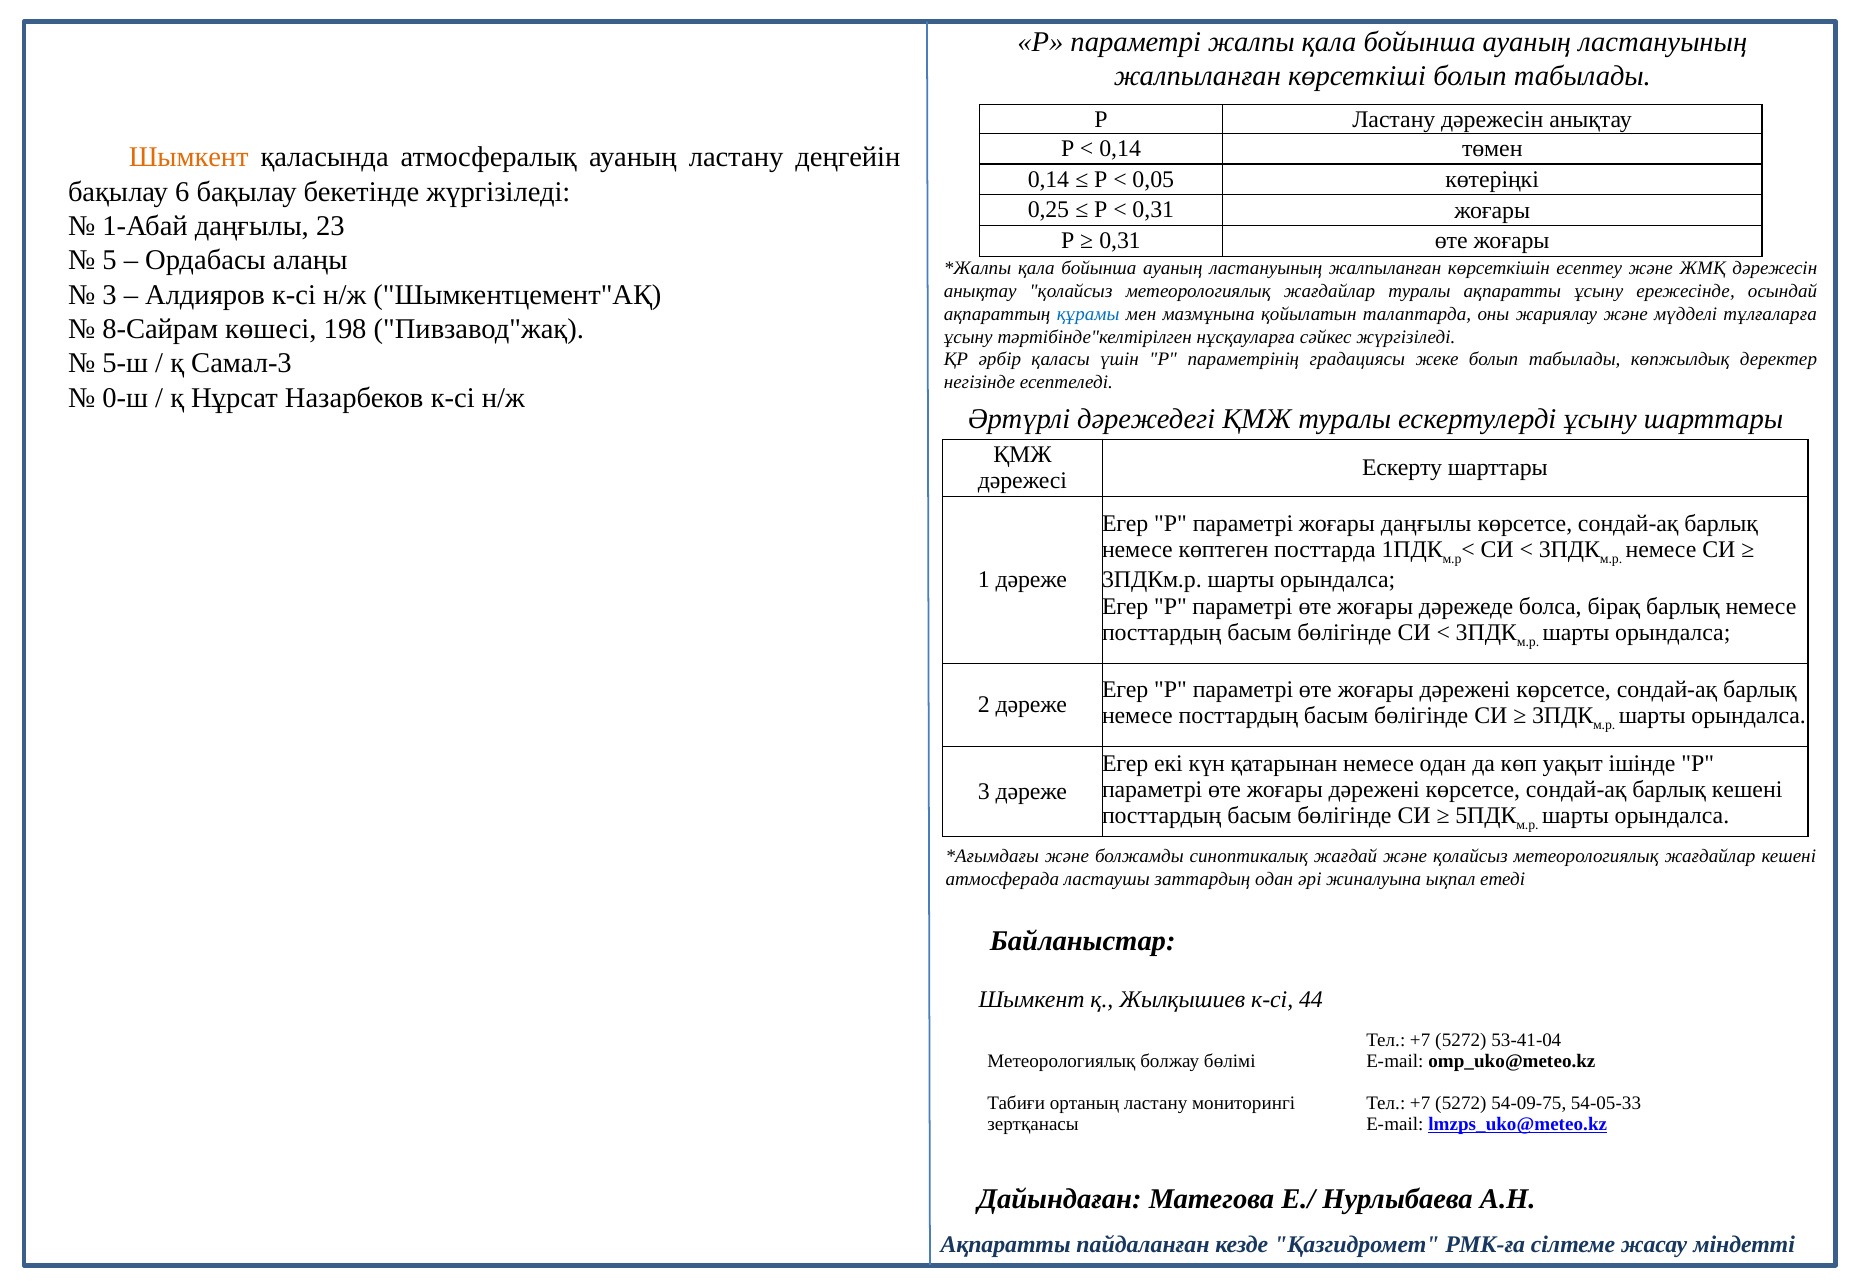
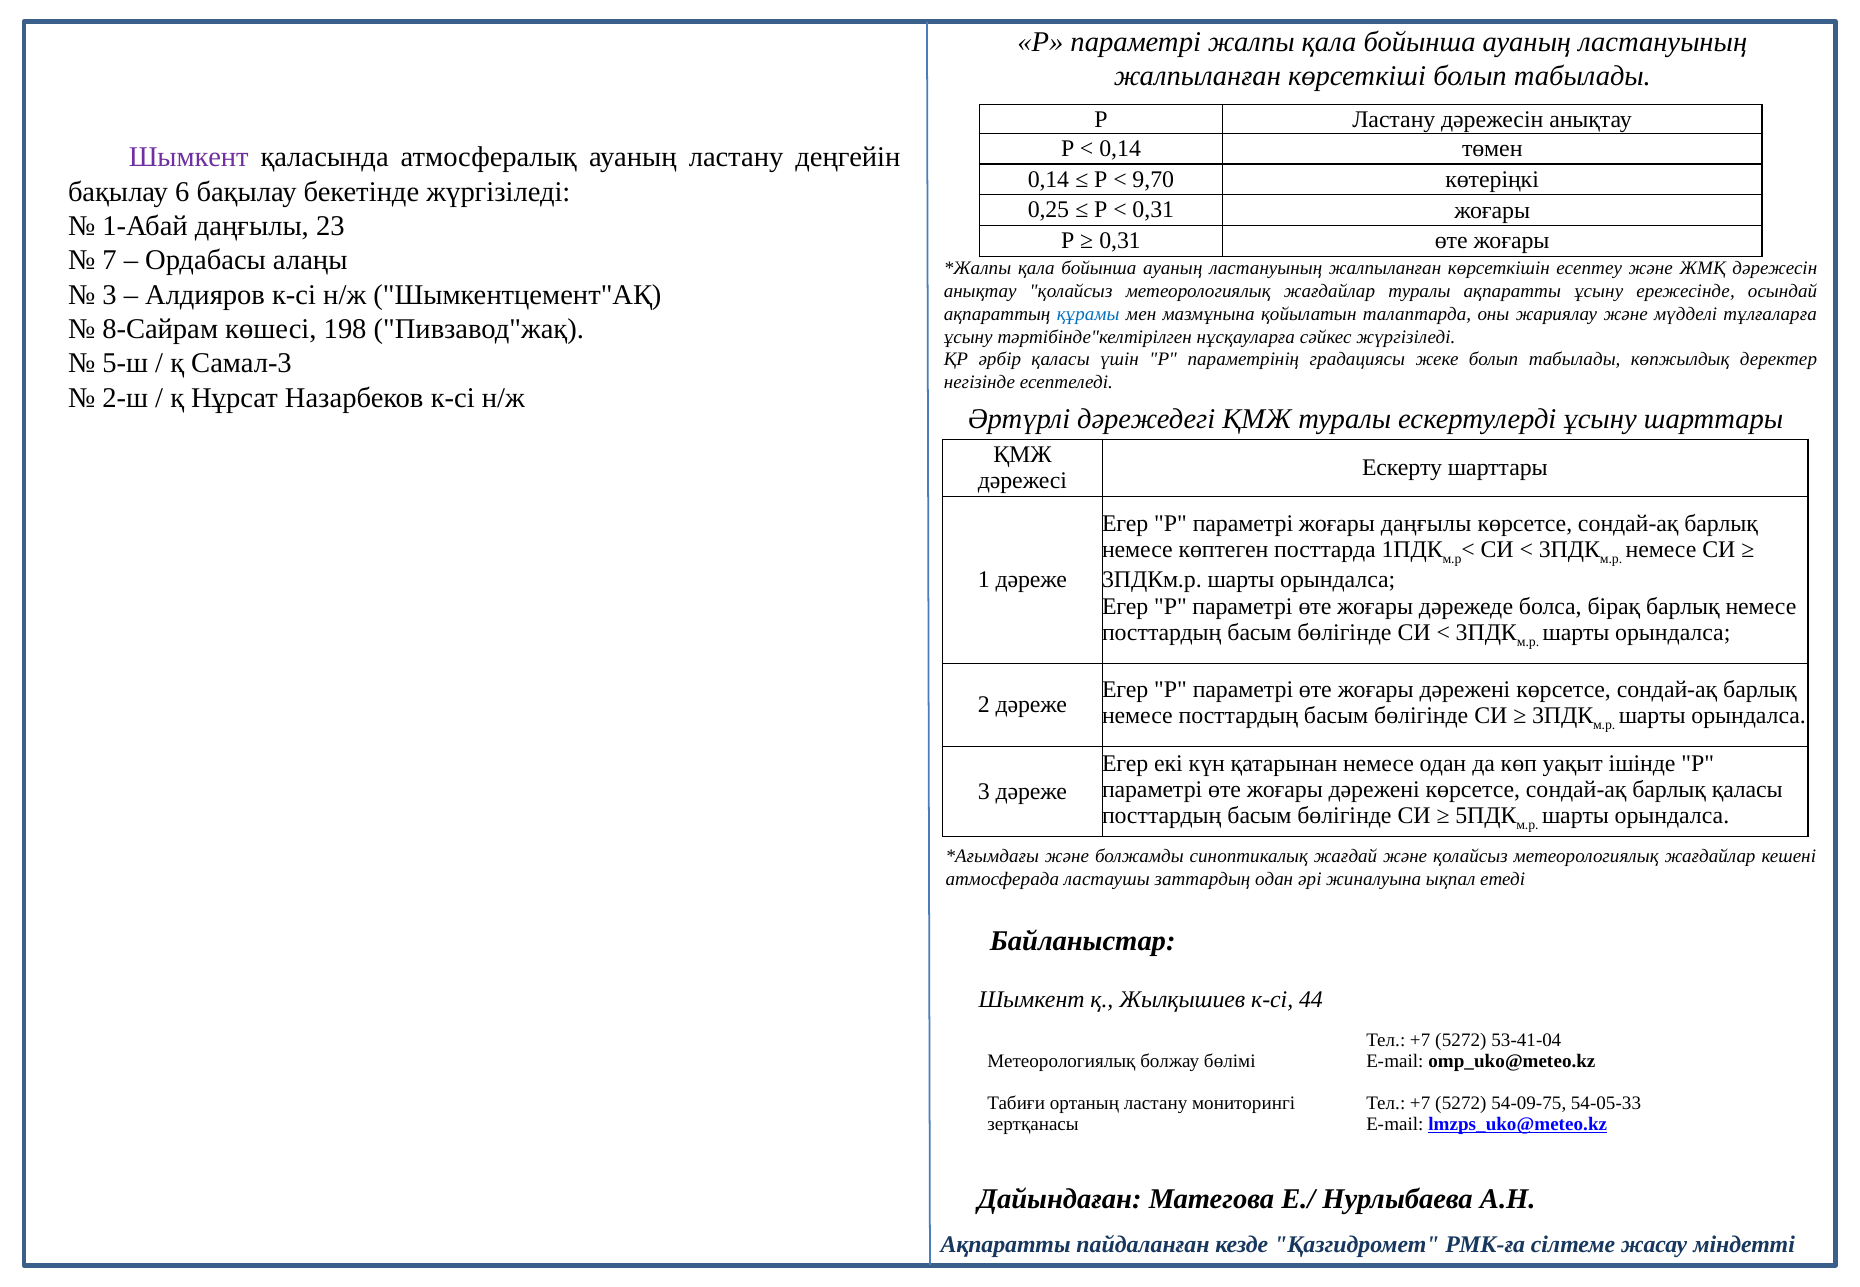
Шымкент at (189, 158) colour: orange -> purple
0,05: 0,05 -> 9,70
5: 5 -> 7
0-ш: 0-ш -> 2-ш
барлық кешені: кешені -> қаласы
